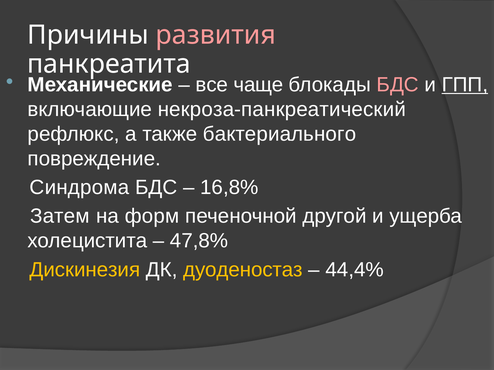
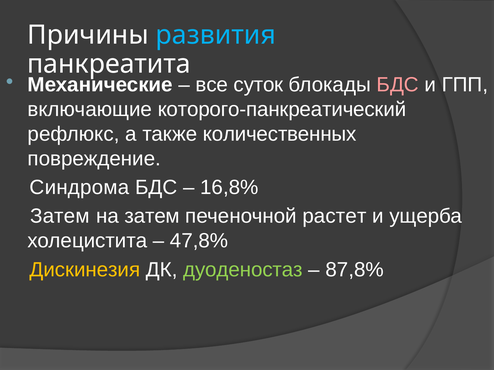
развития colour: pink -> light blue
чаще: чаще -> суток
ГПП underline: present -> none
некроза-панкреатический: некроза-панкреатический -> которого-панкреатический
бактериального: бактериального -> количественных
на форм: форм -> затем
другой: другой -> растет
дуоденостаз colour: yellow -> light green
44,4%: 44,4% -> 87,8%
